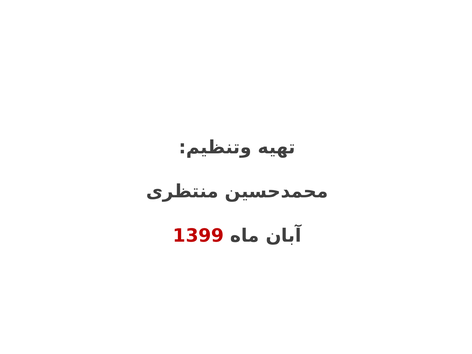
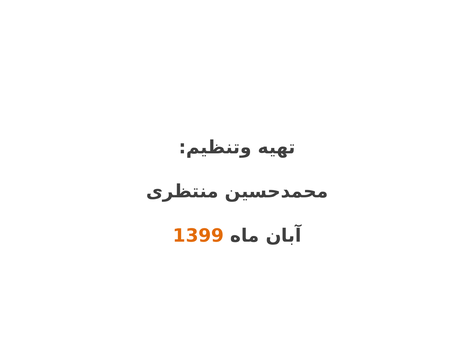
1399 colour: red -> orange
